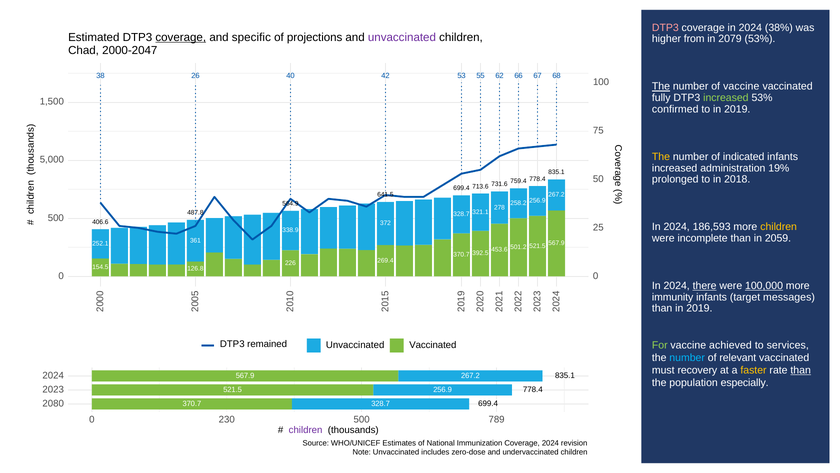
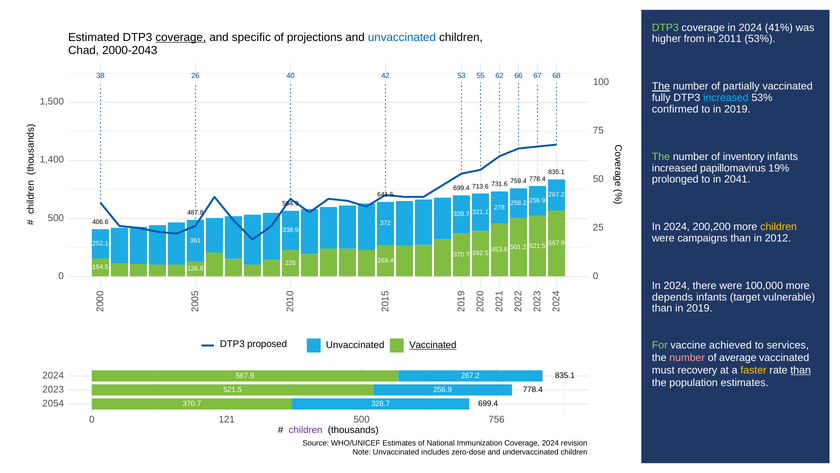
DTP3 at (665, 28) colour: pink -> light green
38%: 38% -> 41%
unvaccinated at (402, 37) colour: purple -> blue
2079: 2079 -> 2011
2000-2047: 2000-2047 -> 2000-2043
of vaccine: vaccine -> partially
increased at (726, 98) colour: light green -> light blue
The at (661, 157) colour: yellow -> light green
indicated: indicated -> inventory
5,000: 5,000 -> 1,400
administration: administration -> papillomavirus
2018: 2018 -> 2041
186,593: 186,593 -> 200,200
incomplete: incomplete -> campaigns
2059: 2059 -> 2012
there underline: present -> none
100,000 underline: present -> none
immunity: immunity -> depends
messages: messages -> vulnerable
remained: remained -> proposed
Vaccinated at (433, 345) underline: none -> present
number at (687, 357) colour: light blue -> pink
relevant: relevant -> average
population especially: especially -> estimates
2080: 2080 -> 2054
230: 230 -> 121
789: 789 -> 756
